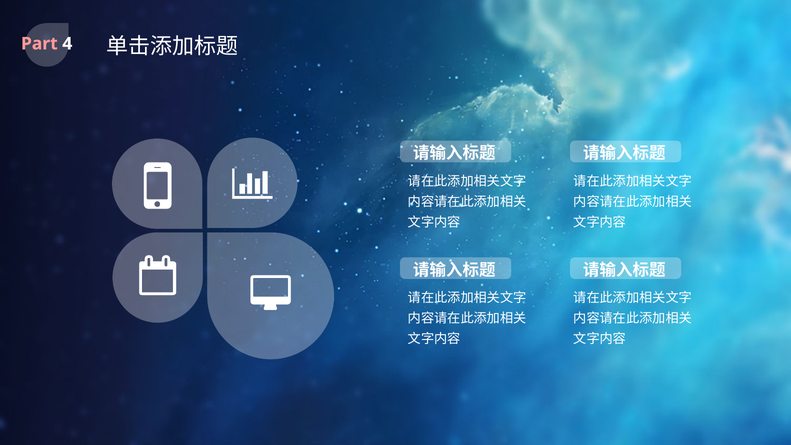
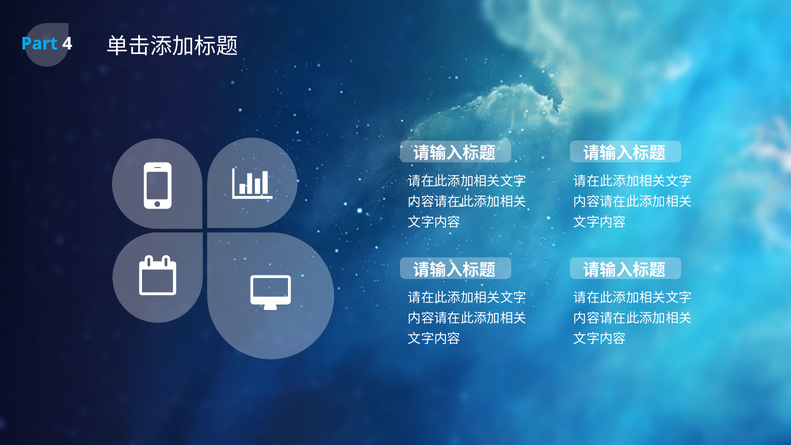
Part colour: pink -> light blue
